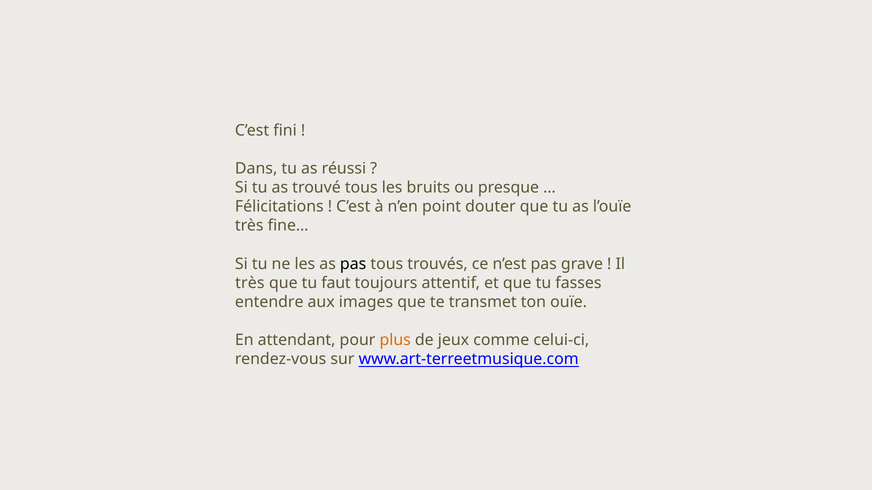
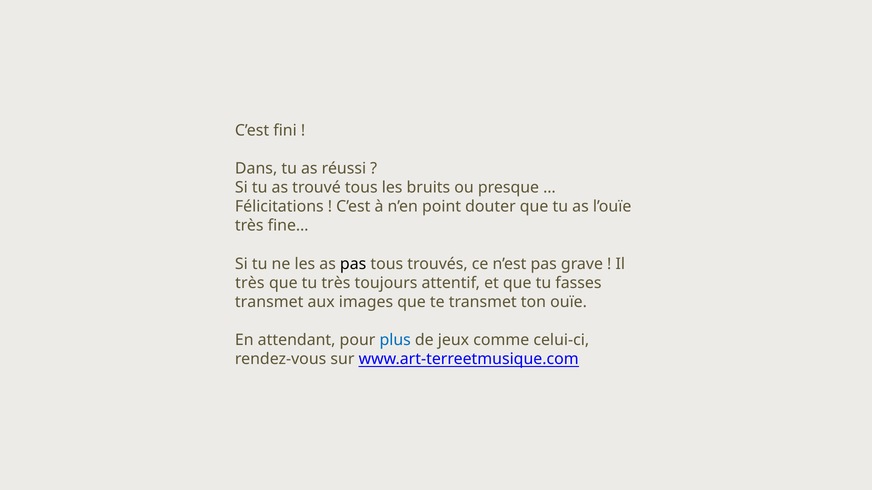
tu faut: faut -> très
entendre at (269, 302): entendre -> transmet
plus colour: orange -> blue
